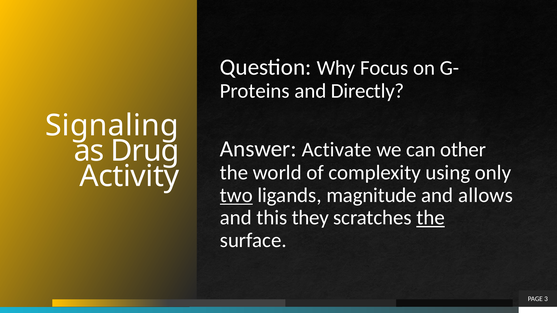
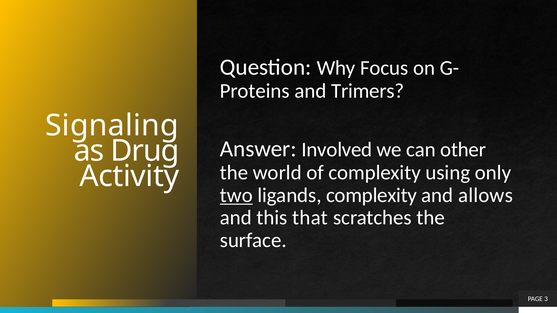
Directly: Directly -> Trimers
Activate: Activate -> Involved
ligands magnitude: magnitude -> complexity
they: they -> that
the at (431, 218) underline: present -> none
